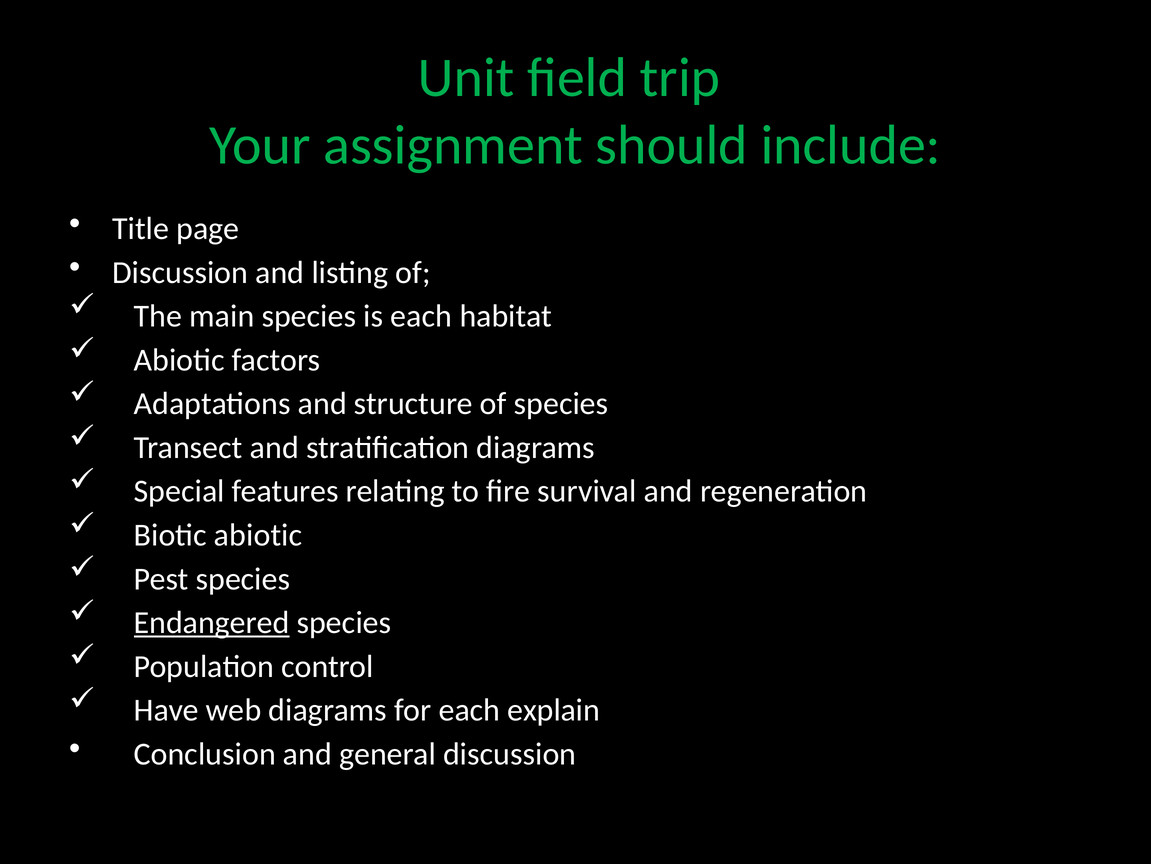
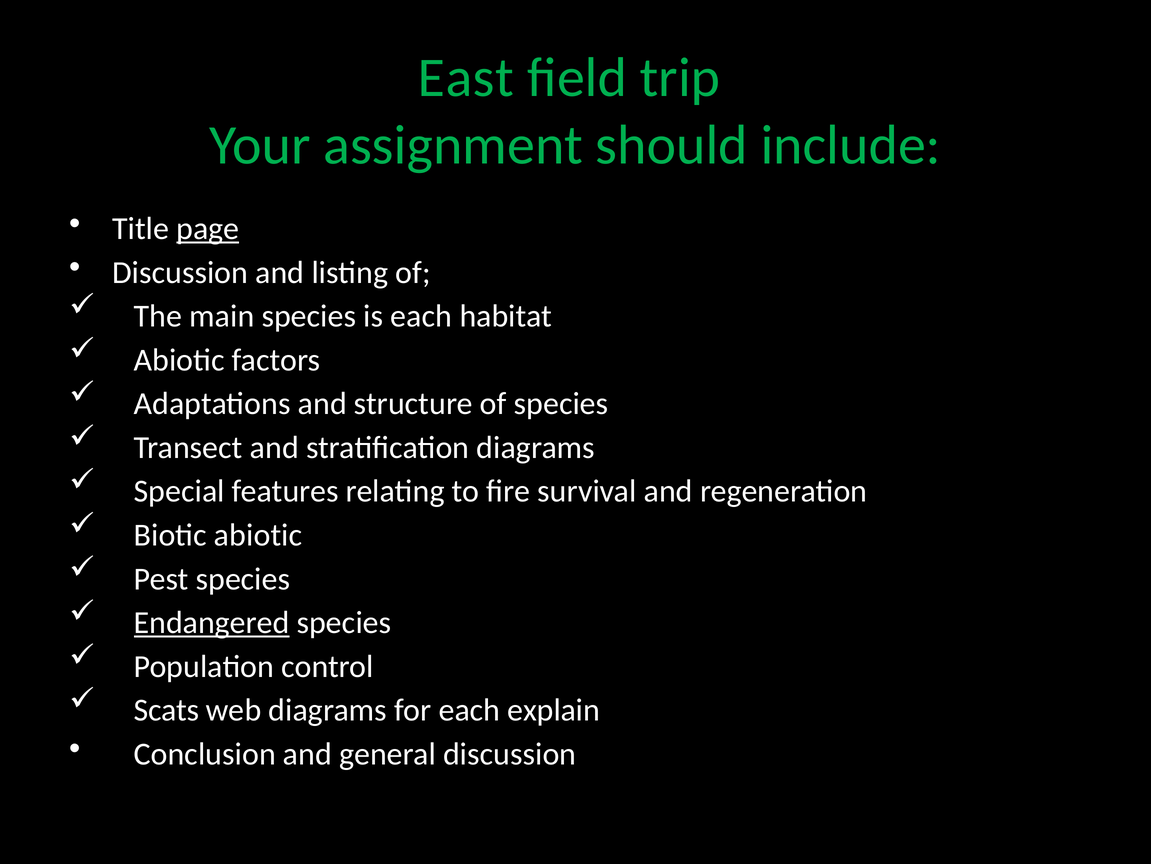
Unit: Unit -> East
page underline: none -> present
Have: Have -> Scats
